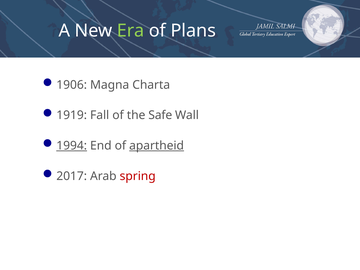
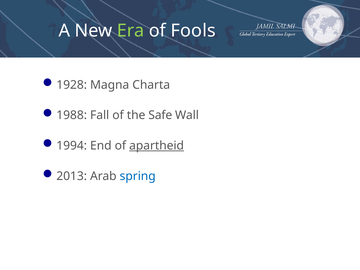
Plans: Plans -> Fools
1906: 1906 -> 1928
1919: 1919 -> 1988
1994 underline: present -> none
2017: 2017 -> 2013
spring colour: red -> blue
